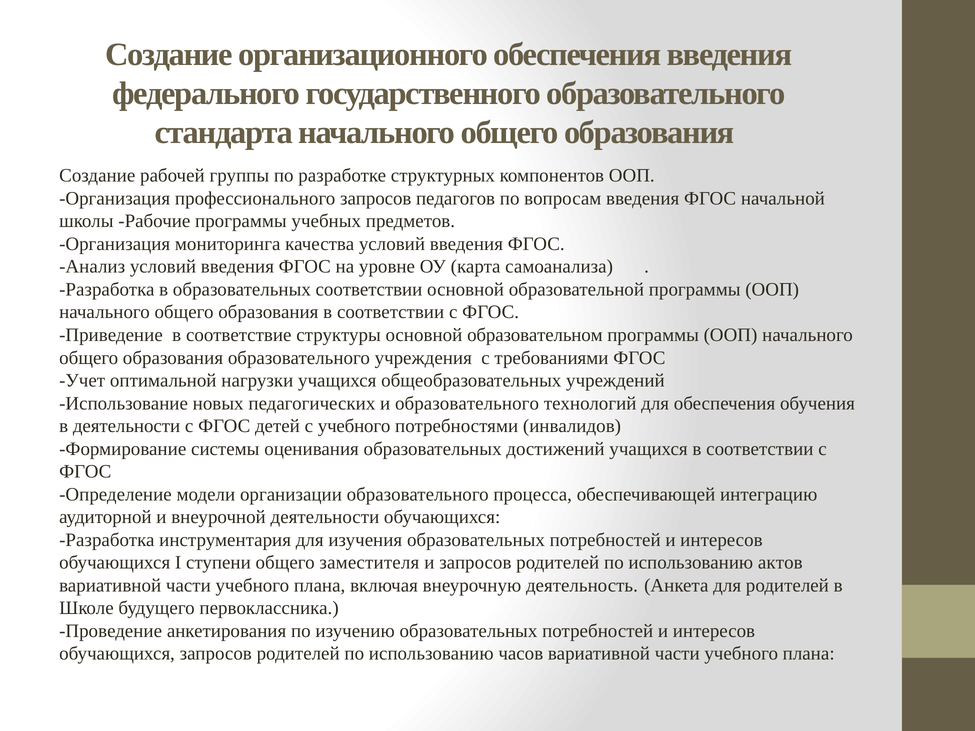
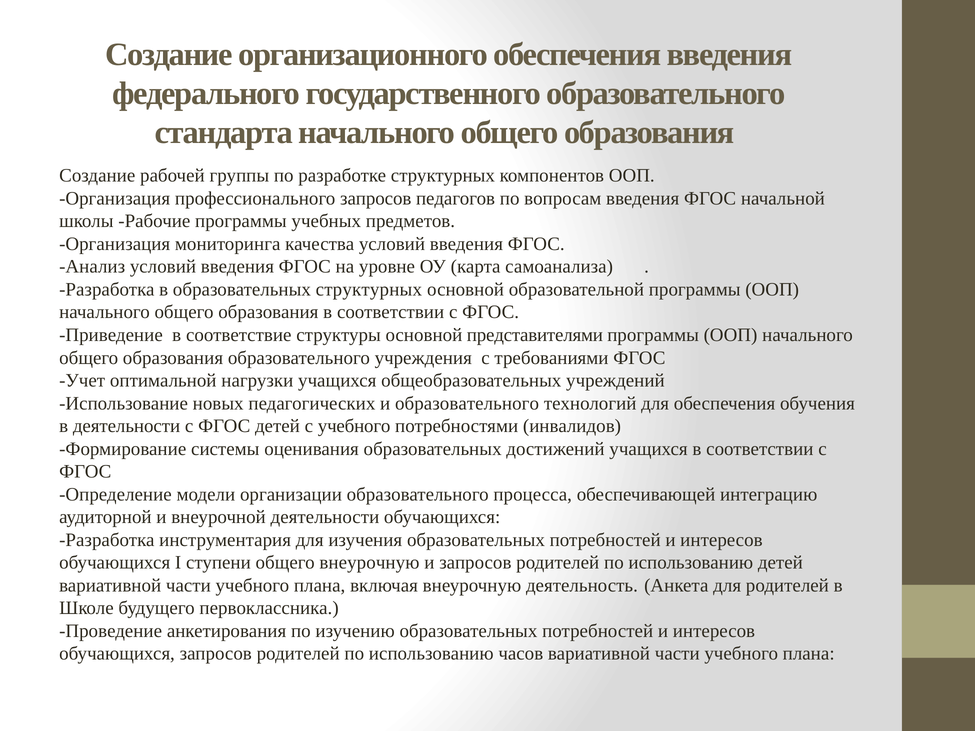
образовательных соответствии: соответствии -> структурных
образовательном: образовательном -> представителями
общего заместителя: заместителя -> внеурочную
использованию актов: актов -> детей
